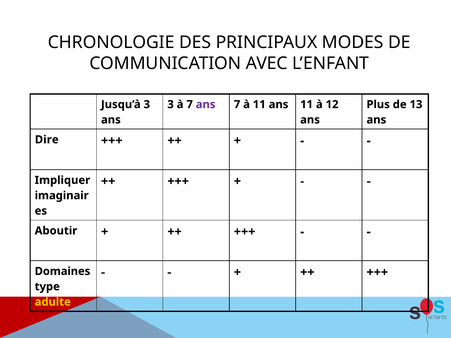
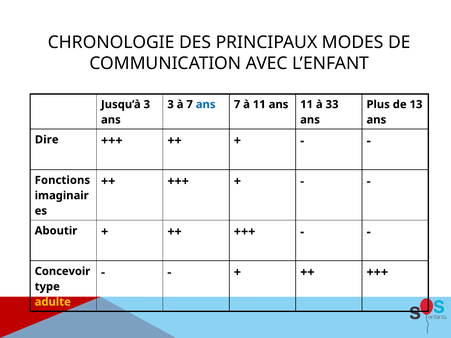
ans at (206, 105) colour: purple -> blue
12: 12 -> 33
Impliquer: Impliquer -> Fonctions
Domaines: Domaines -> Concevoir
